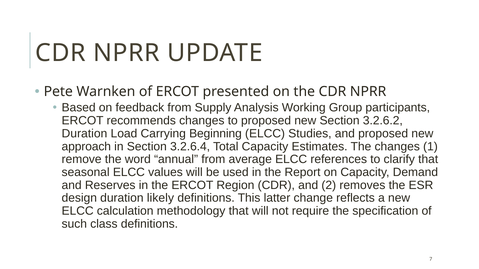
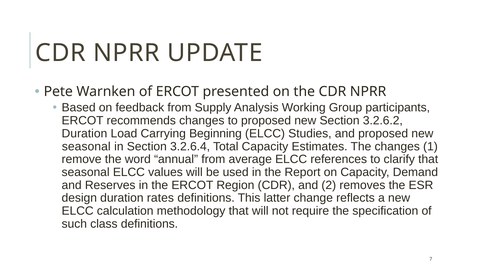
approach at (86, 147): approach -> seasonal
likely: likely -> rates
